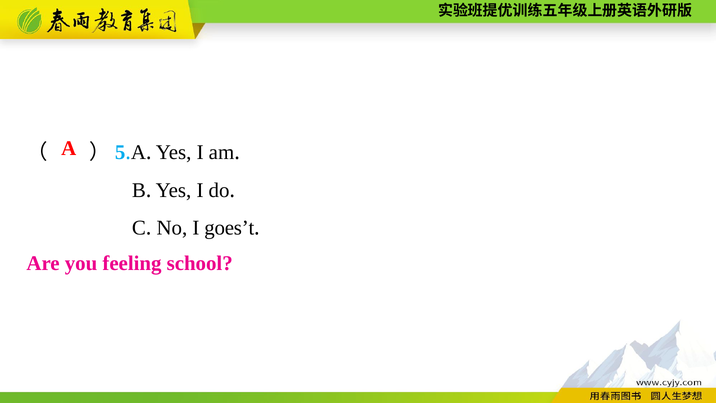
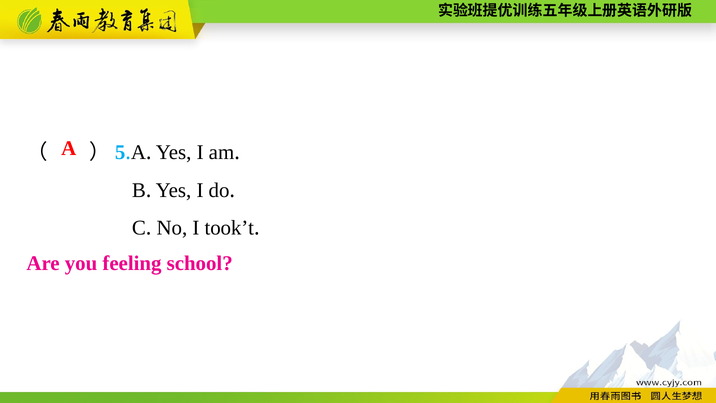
goes’t: goes’t -> took’t
